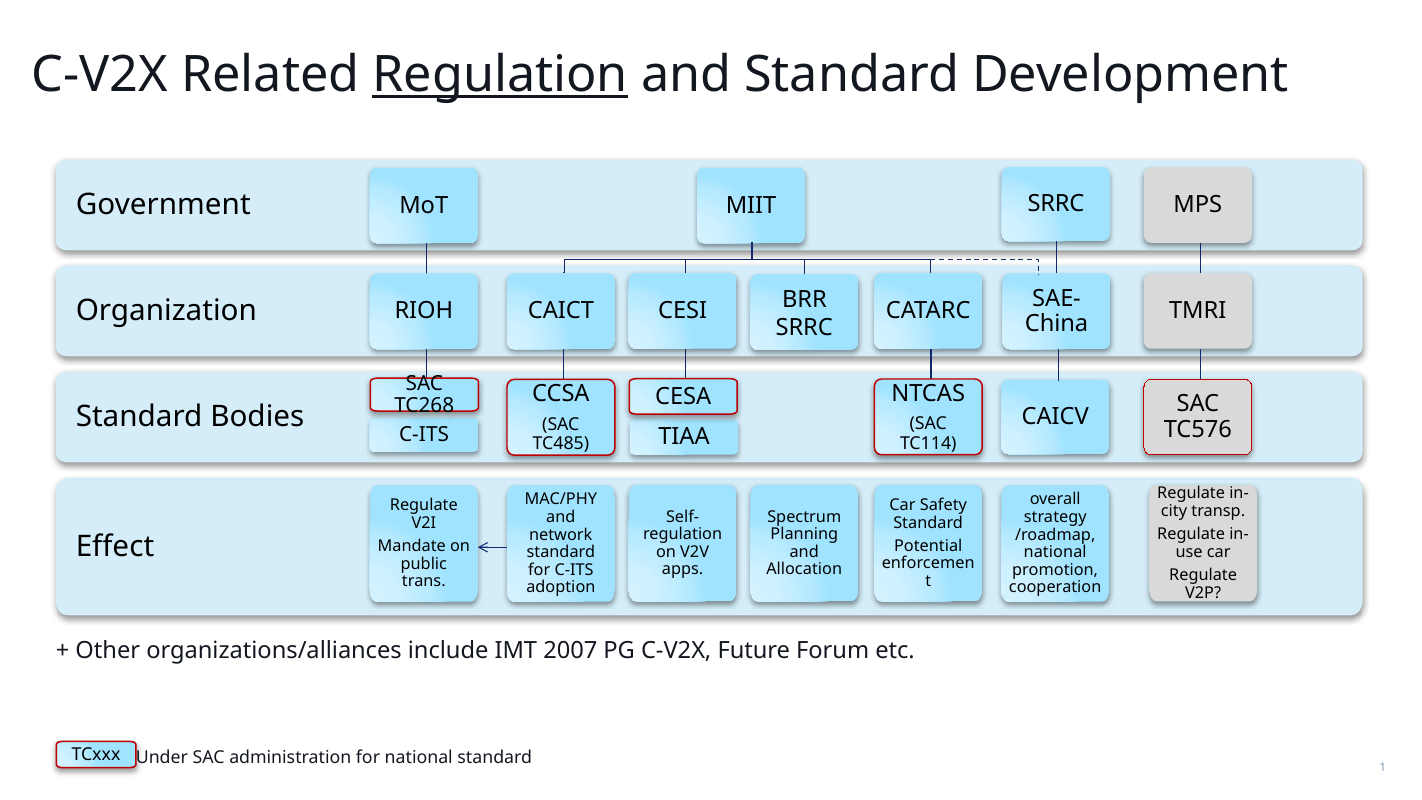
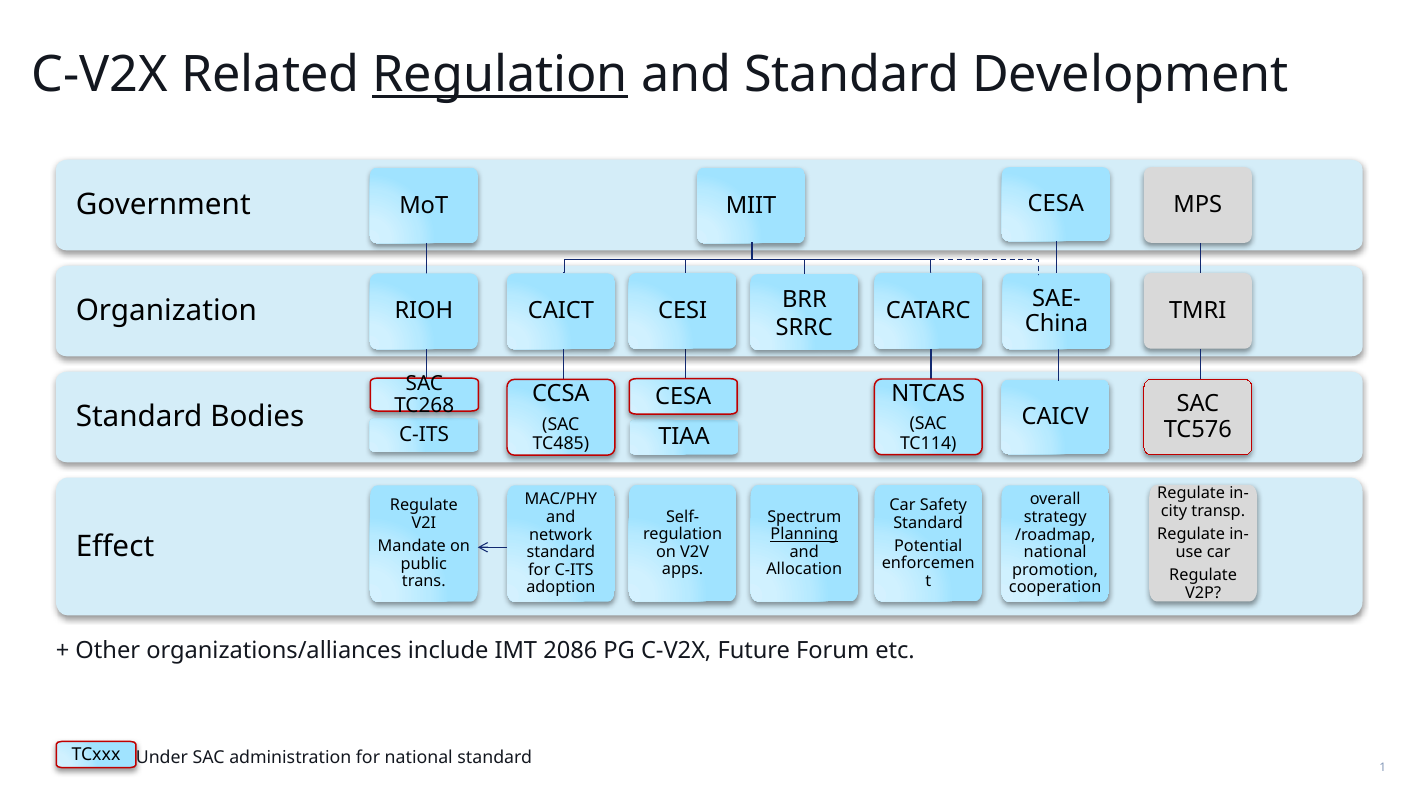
SRRC at (1056, 204): SRRC -> CESA
Planning underline: none -> present
2007: 2007 -> 2086
